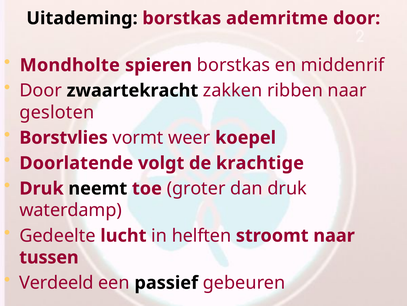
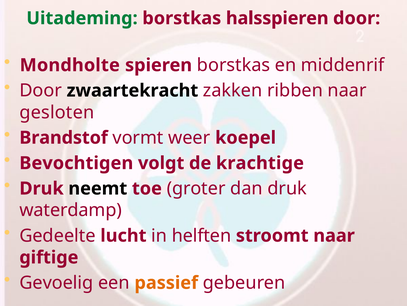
Uitademing colour: black -> green
ademritme: ademritme -> halsspieren
Borstvlies: Borstvlies -> Brandstof
Doorlatende: Doorlatende -> Bevochtigen
tussen: tussen -> giftige
Verdeeld: Verdeeld -> Gevoelig
passief colour: black -> orange
